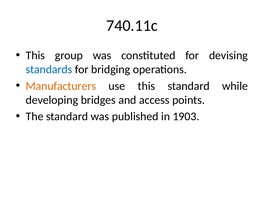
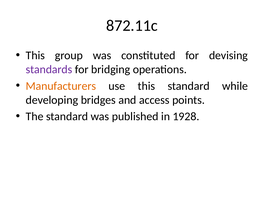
740.11c: 740.11c -> 872.11c
standards colour: blue -> purple
1903: 1903 -> 1928
